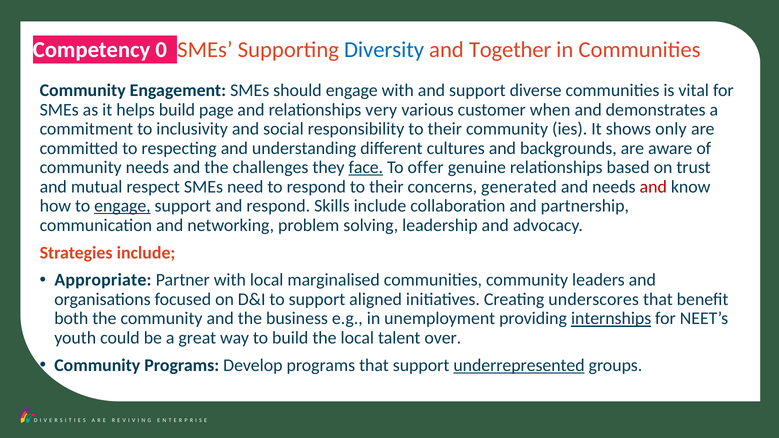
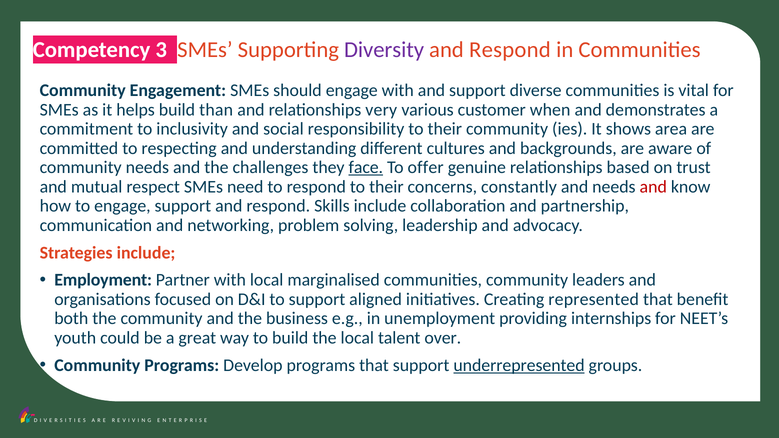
0: 0 -> 3
Diversity colour: blue -> purple
Together at (510, 50): Together -> Respond
page: page -> than
only: only -> area
generated: generated -> constantly
engage at (122, 206) underline: present -> none
Appropriate: Appropriate -> Employment
underscores: underscores -> represented
internships underline: present -> none
